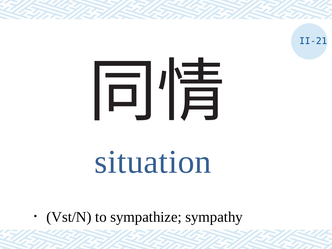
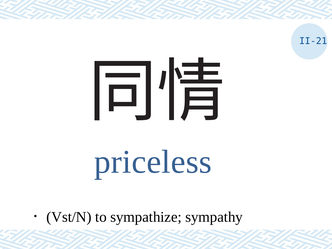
situation: situation -> priceless
